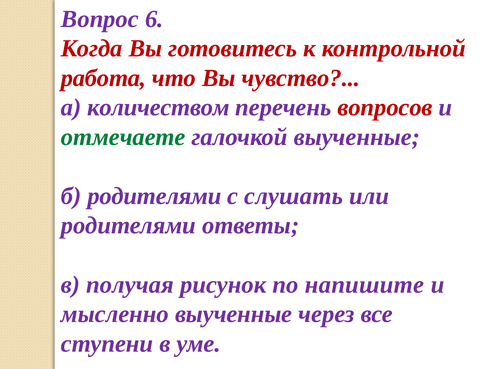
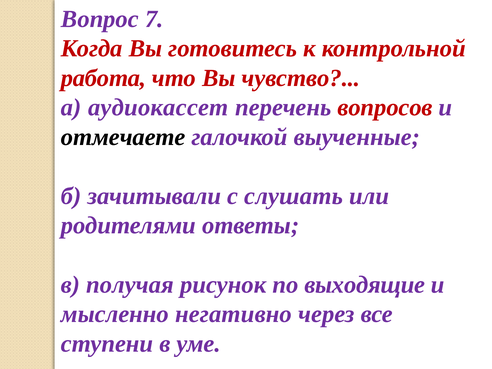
6: 6 -> 7
количеством: количеством -> аудиокассет
отмечаете colour: green -> black
б родителями: родителями -> зачитывали
напишите: напишите -> выходящие
мысленно выученные: выученные -> негативно
